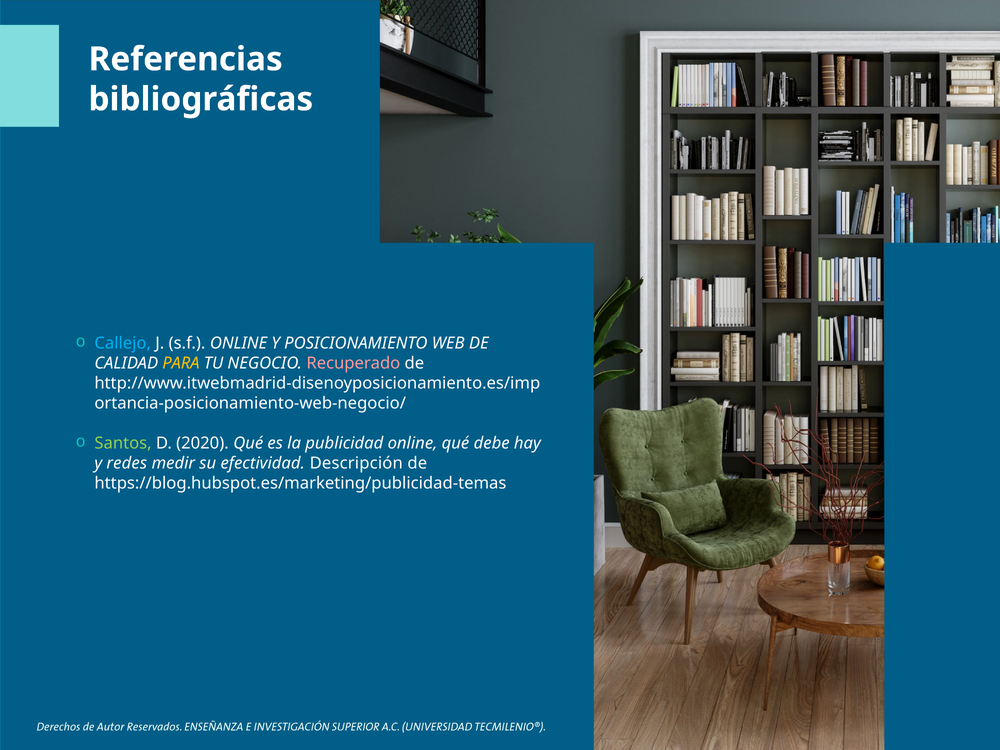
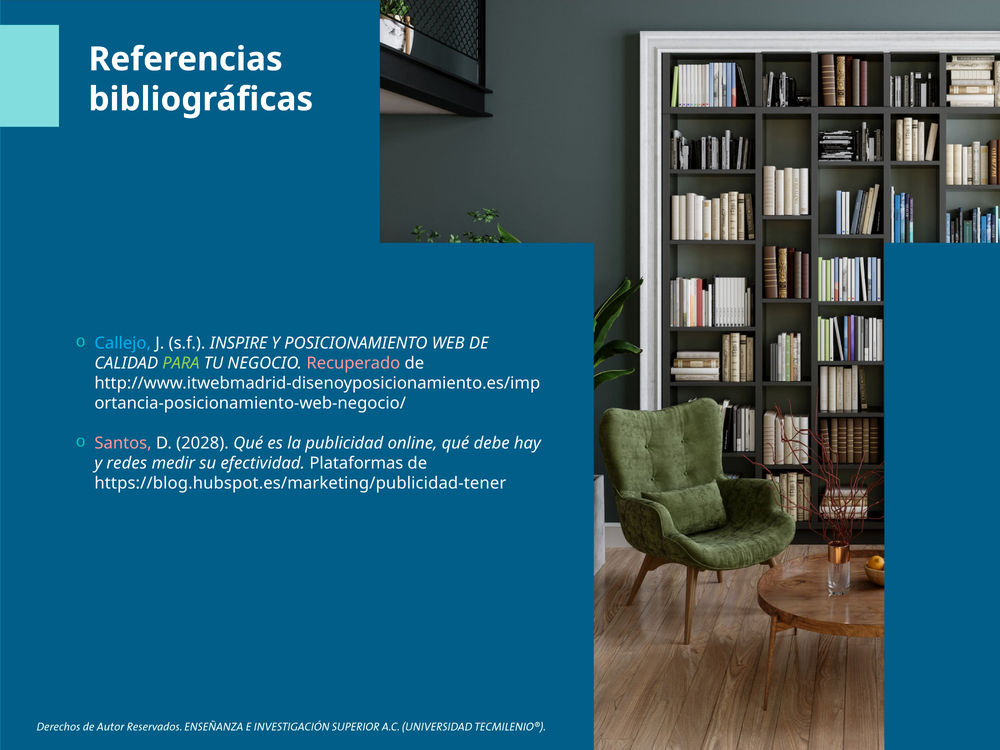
s.f ONLINE: ONLINE -> INSPIRE
PARA colour: yellow -> light green
Santos colour: light green -> pink
2020: 2020 -> 2028
Descripción: Descripción -> Plataformas
https://blog.hubspot.es/marketing/publicidad-temas: https://blog.hubspot.es/marketing/publicidad-temas -> https://blog.hubspot.es/marketing/publicidad-tener
